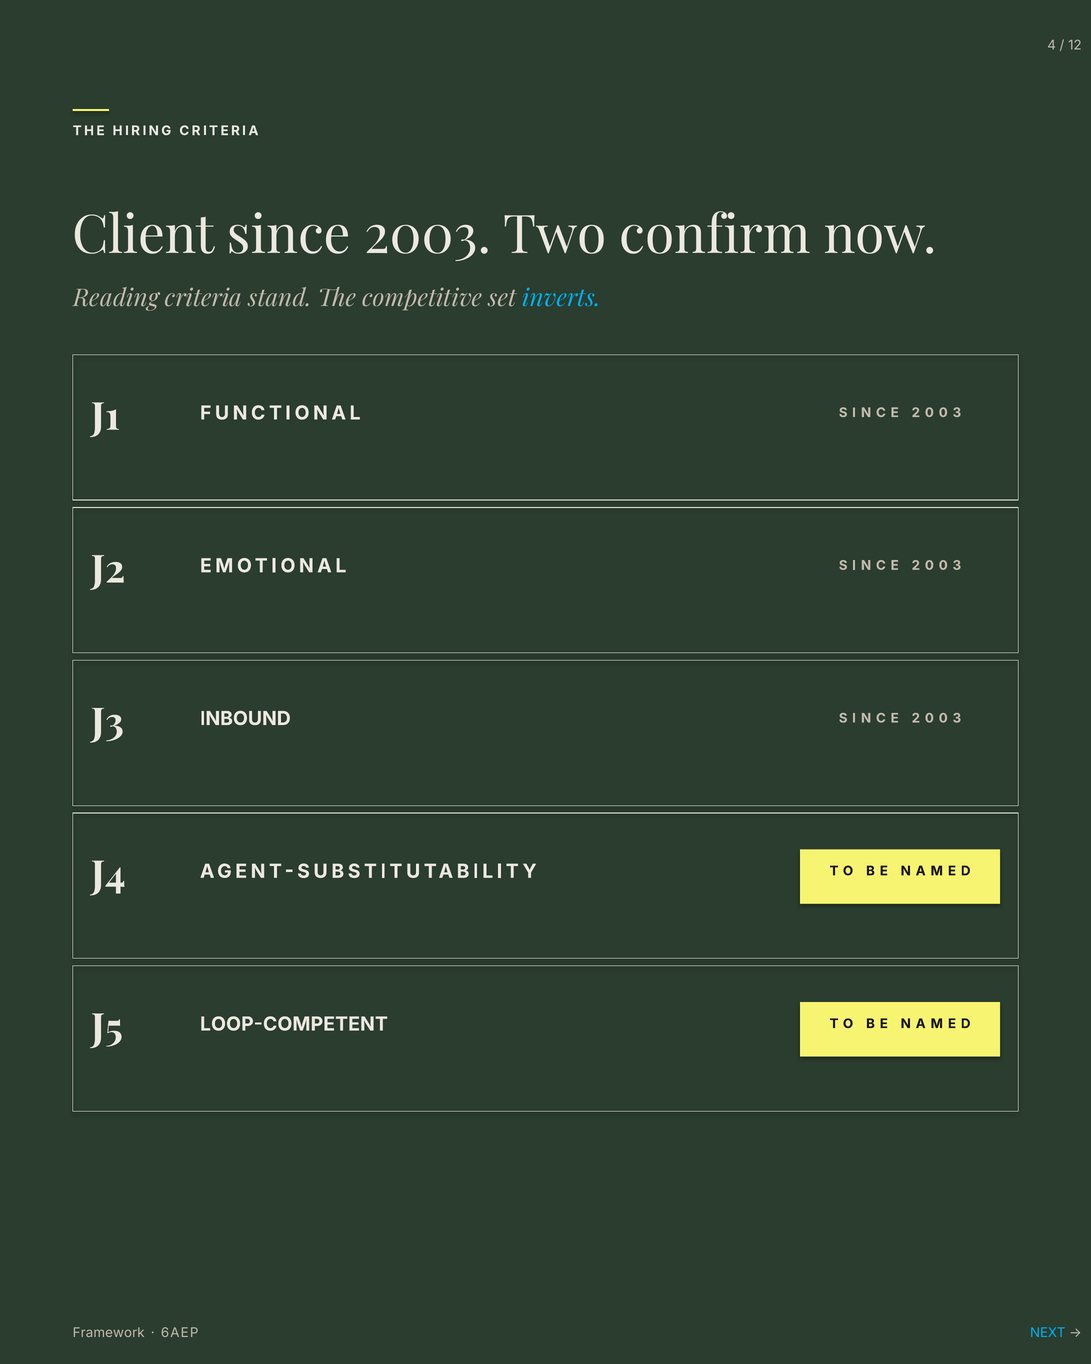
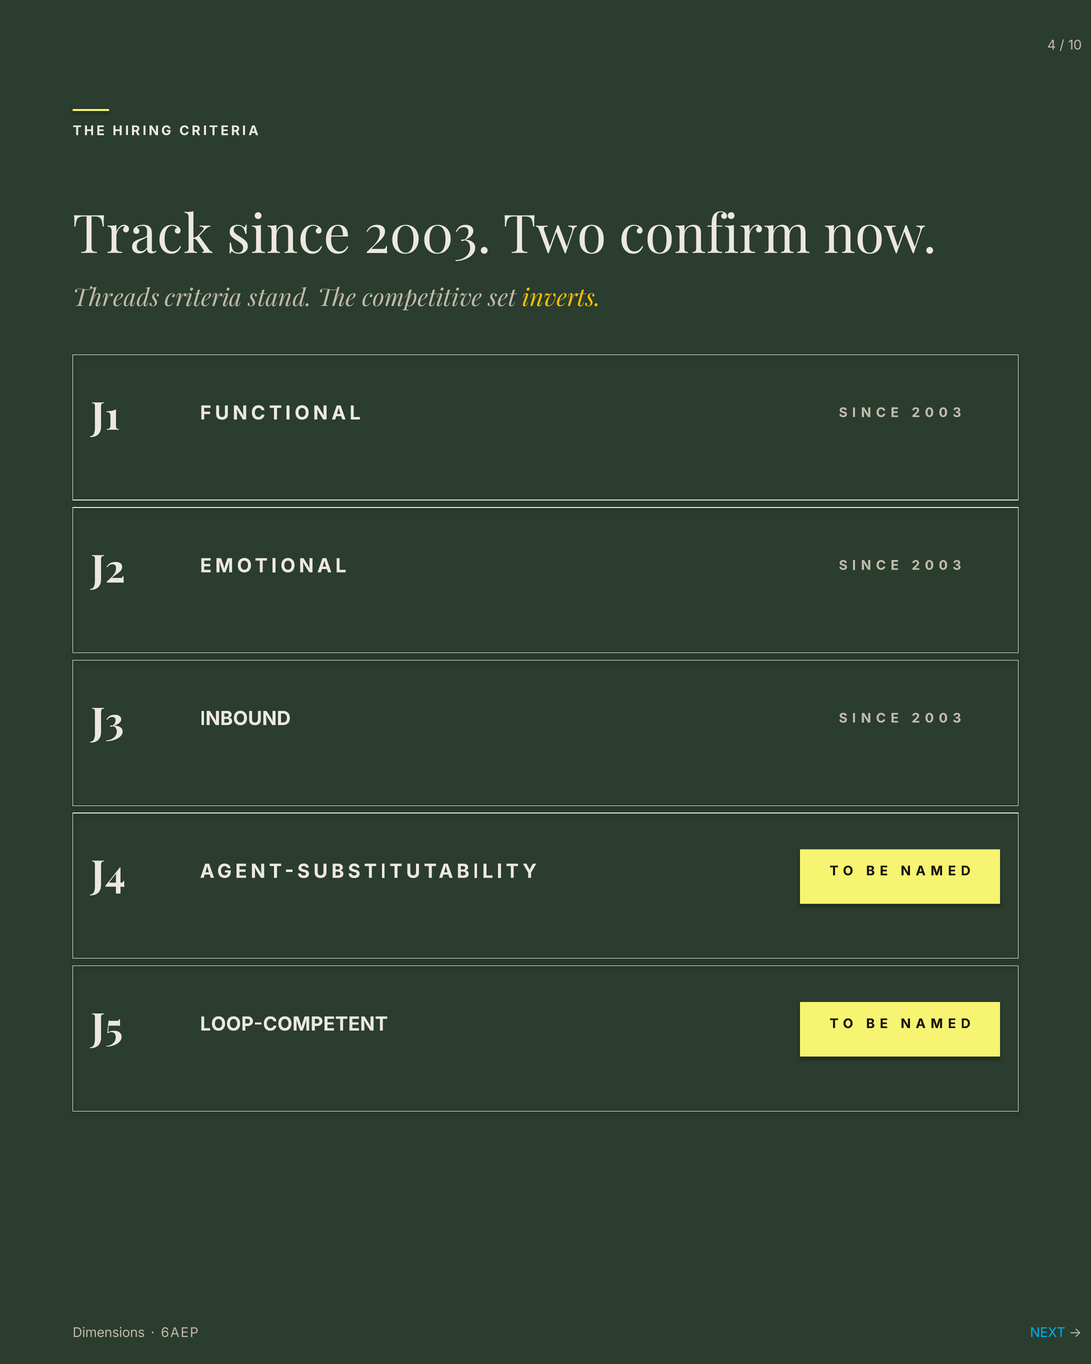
12: 12 -> 10
Client: Client -> Track
Reading: Reading -> Threads
inverts colour: light blue -> yellow
Framework: Framework -> Dimensions
